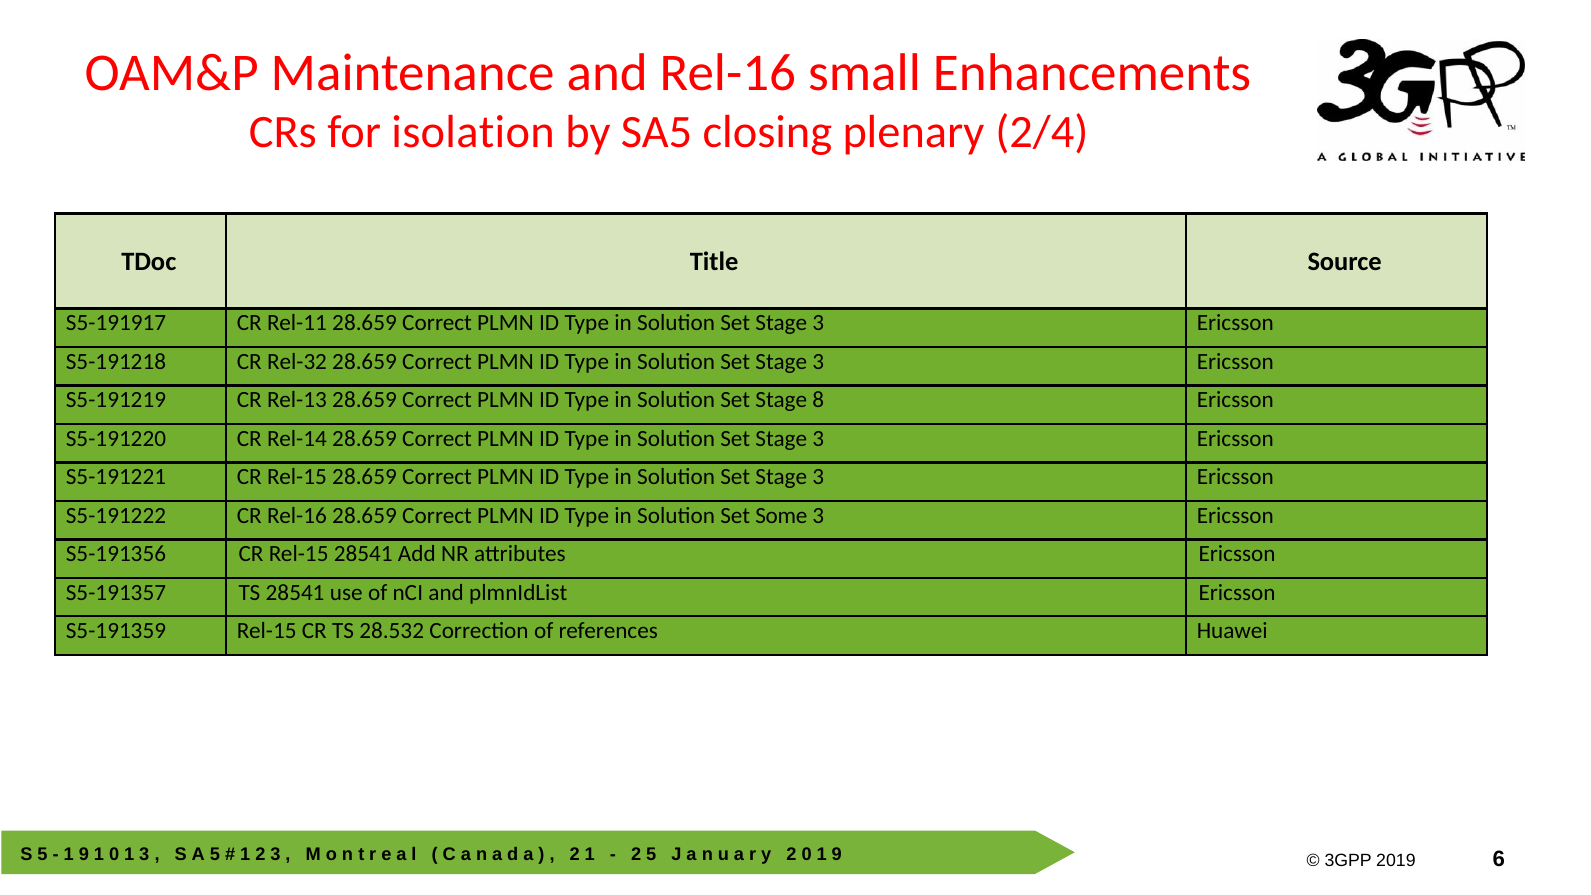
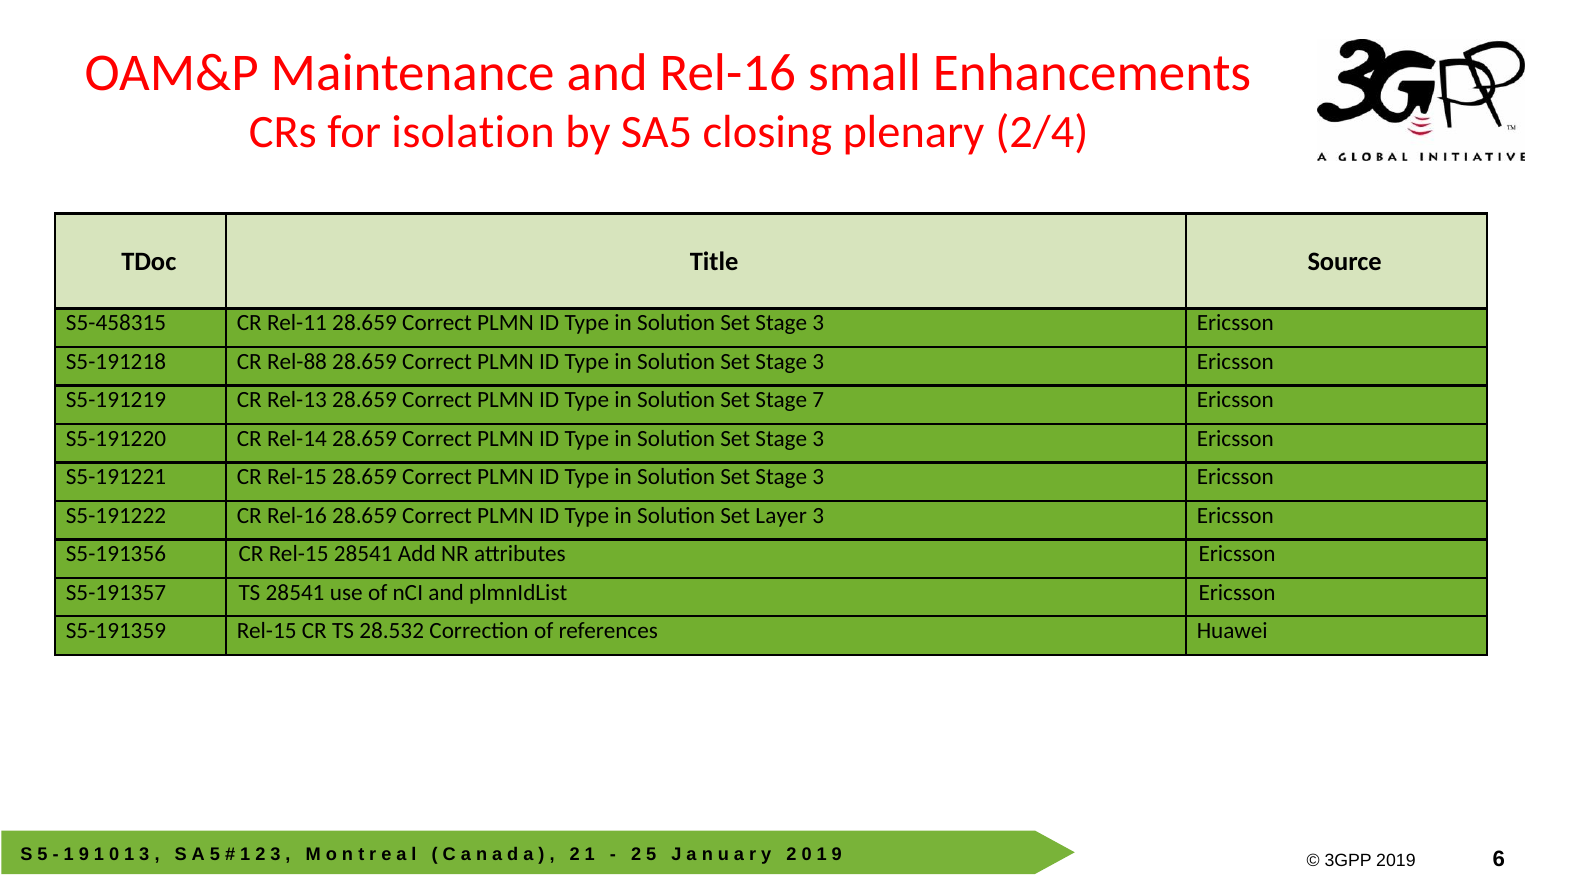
S5-191917: S5-191917 -> S5-458315
Rel-32: Rel-32 -> Rel-88
8: 8 -> 7
Some: Some -> Layer
